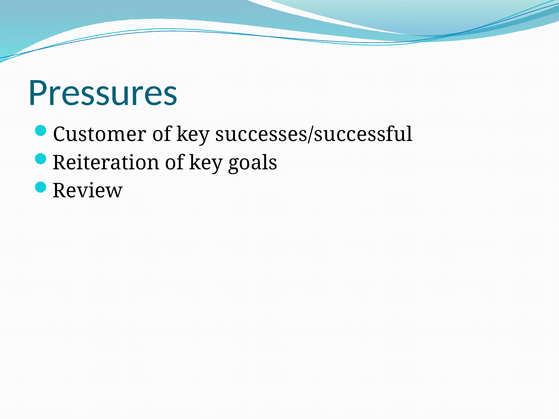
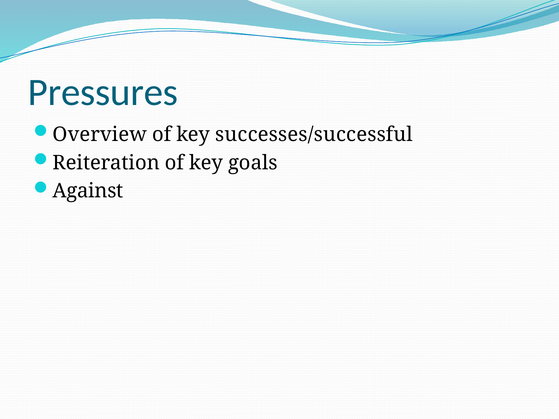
Customer: Customer -> Overview
Review: Review -> Against
